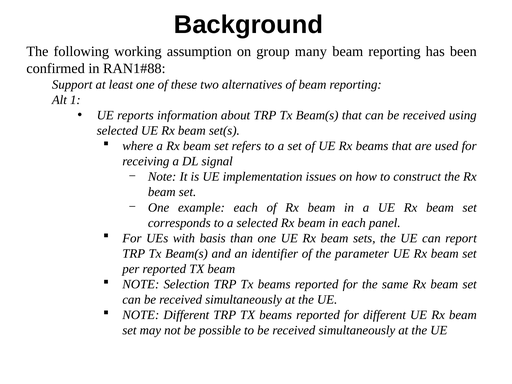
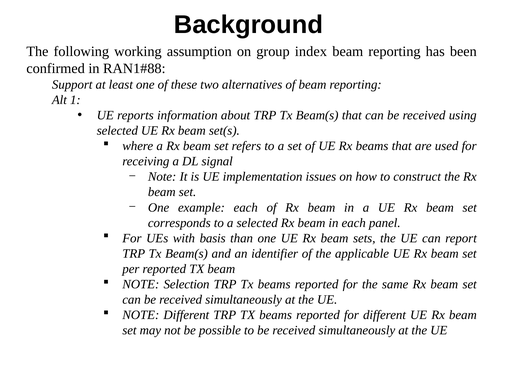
many: many -> index
parameter: parameter -> applicable
